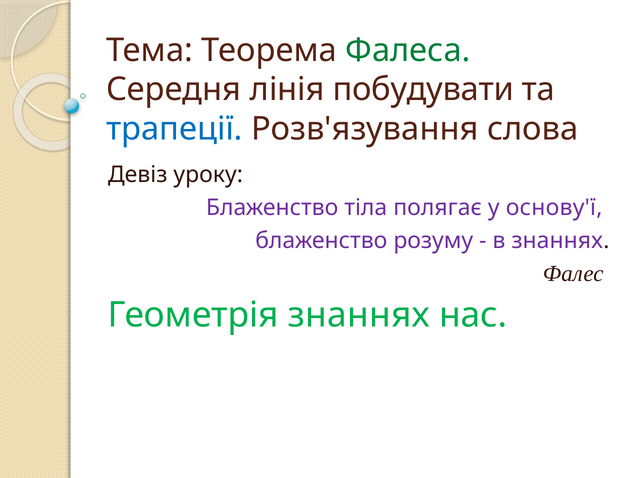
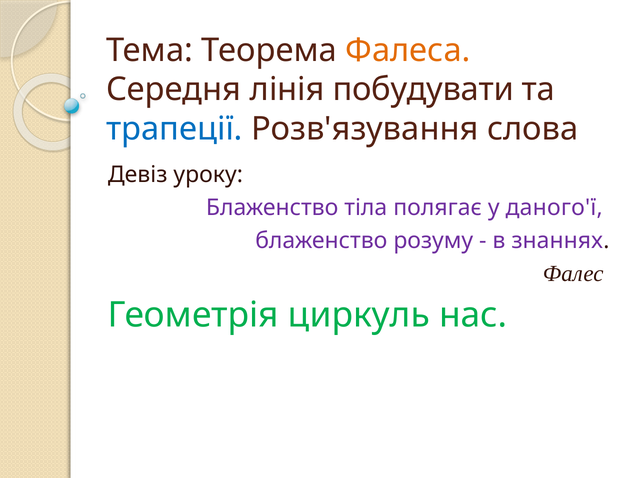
Фалеса colour: green -> orange
основу'ї: основу'ї -> даного'ї
Геометрія знаннях: знаннях -> циркуль
